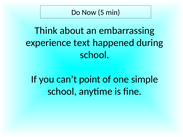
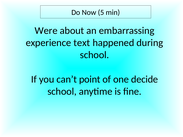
Think: Think -> Were
simple: simple -> decide
